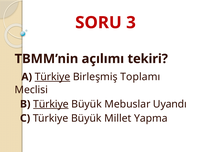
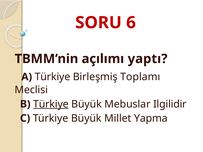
3: 3 -> 6
tekiri: tekiri -> yaptı
Türkiye at (53, 77) underline: present -> none
Uyandı: Uyandı -> Ilgilidir
